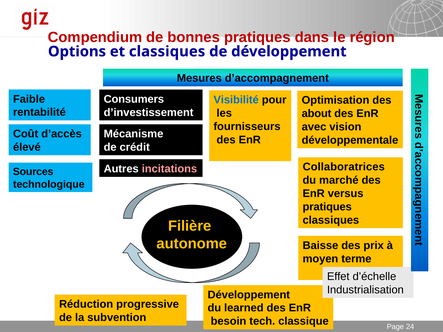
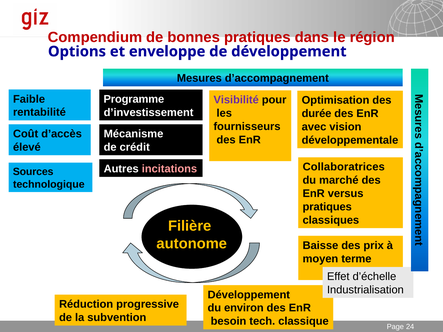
et classiques: classiques -> enveloppe
Consumers: Consumers -> Programme
Visibilité colour: blue -> purple
about: about -> durée
learned: learned -> environ
